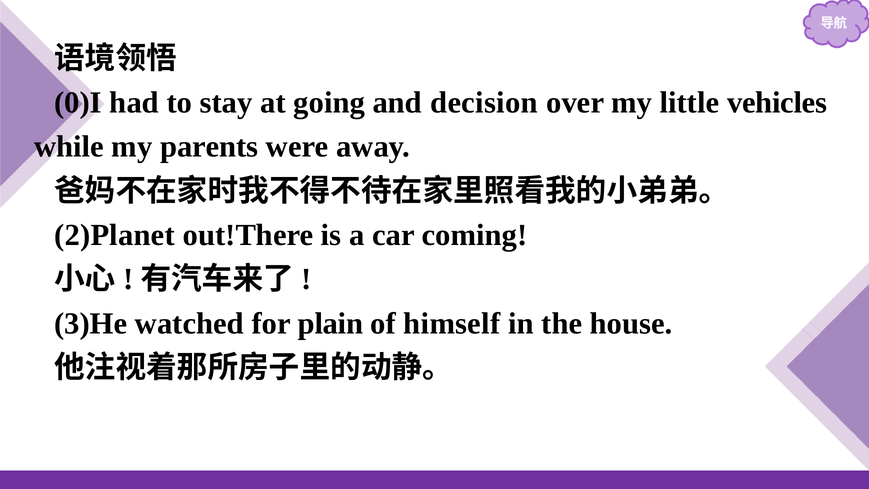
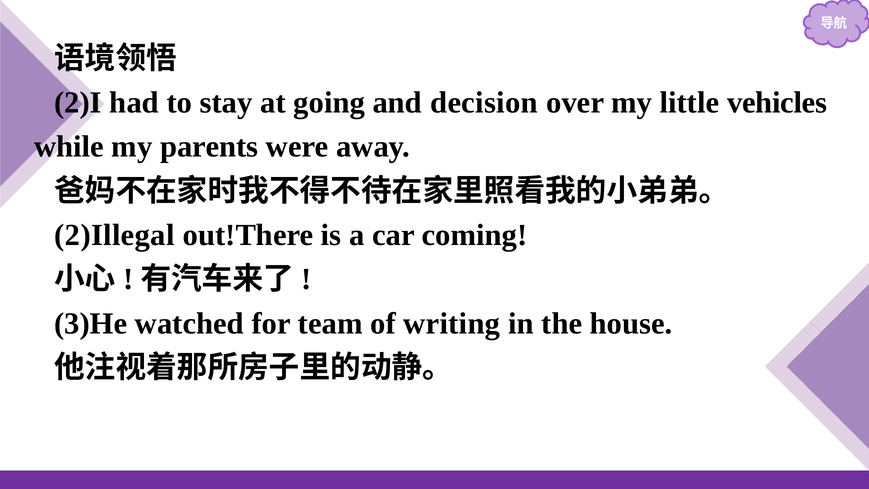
0)I: 0)I -> 2)I
2)Planet: 2)Planet -> 2)Illegal
plain: plain -> team
himself: himself -> writing
